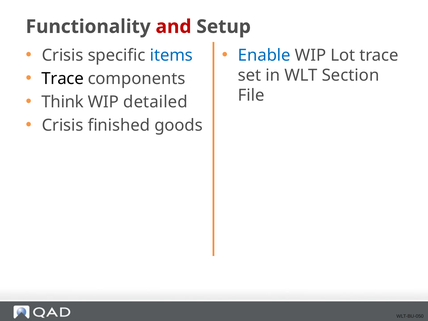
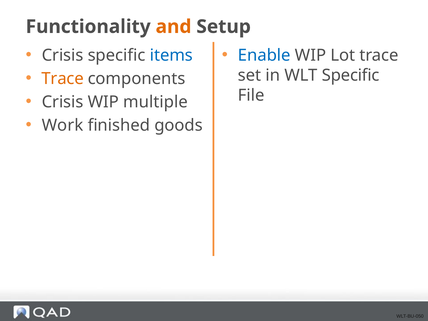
and colour: red -> orange
Trace at (63, 79) colour: black -> orange
WLT Section: Section -> Specific
Think at (63, 102): Think -> Crisis
detailed: detailed -> multiple
Crisis at (63, 125): Crisis -> Work
